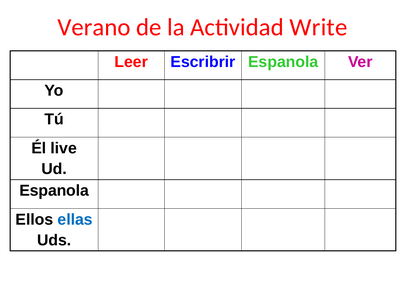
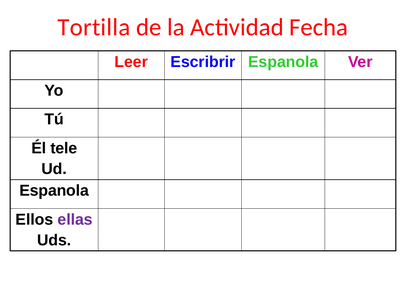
Verano: Verano -> Tortilla
Write: Write -> Fecha
live: live -> tele
ellas colour: blue -> purple
